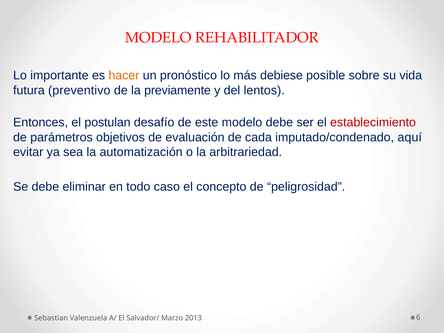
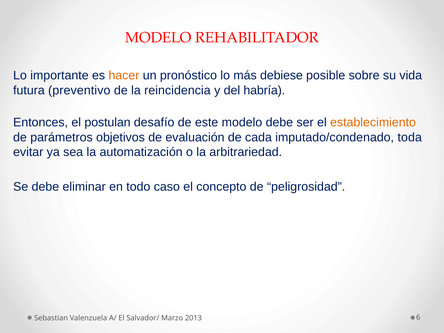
previamente: previamente -> reincidencia
lentos: lentos -> habría
establecimiento colour: red -> orange
aquí: aquí -> toda
